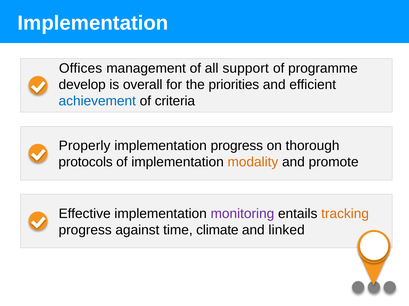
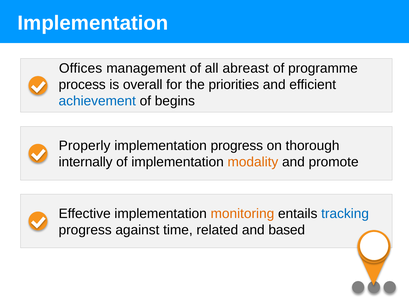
support: support -> abreast
develop: develop -> process
criteria: criteria -> begins
protocols: protocols -> internally
monitoring colour: purple -> orange
tracking colour: orange -> blue
climate: climate -> related
linked: linked -> based
